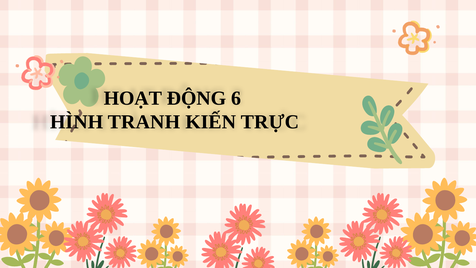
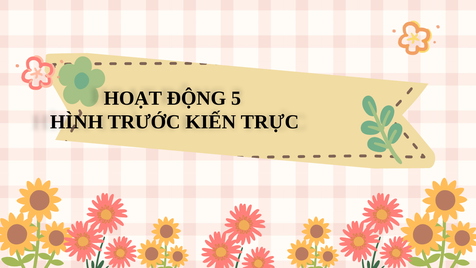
6: 6 -> 5
TRANH: TRANH -> TRƯỚC
